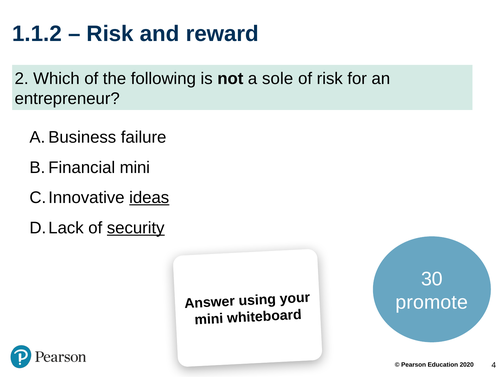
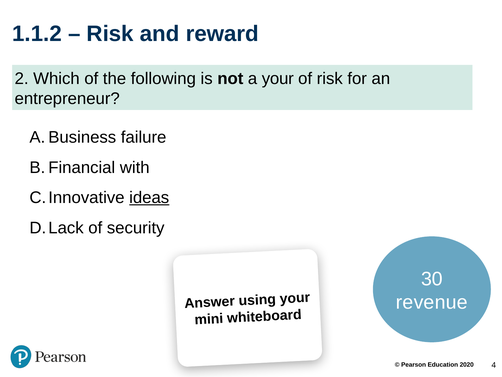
a sole: sole -> your
mini at (135, 167): mini -> with
security underline: present -> none
promote: promote -> revenue
